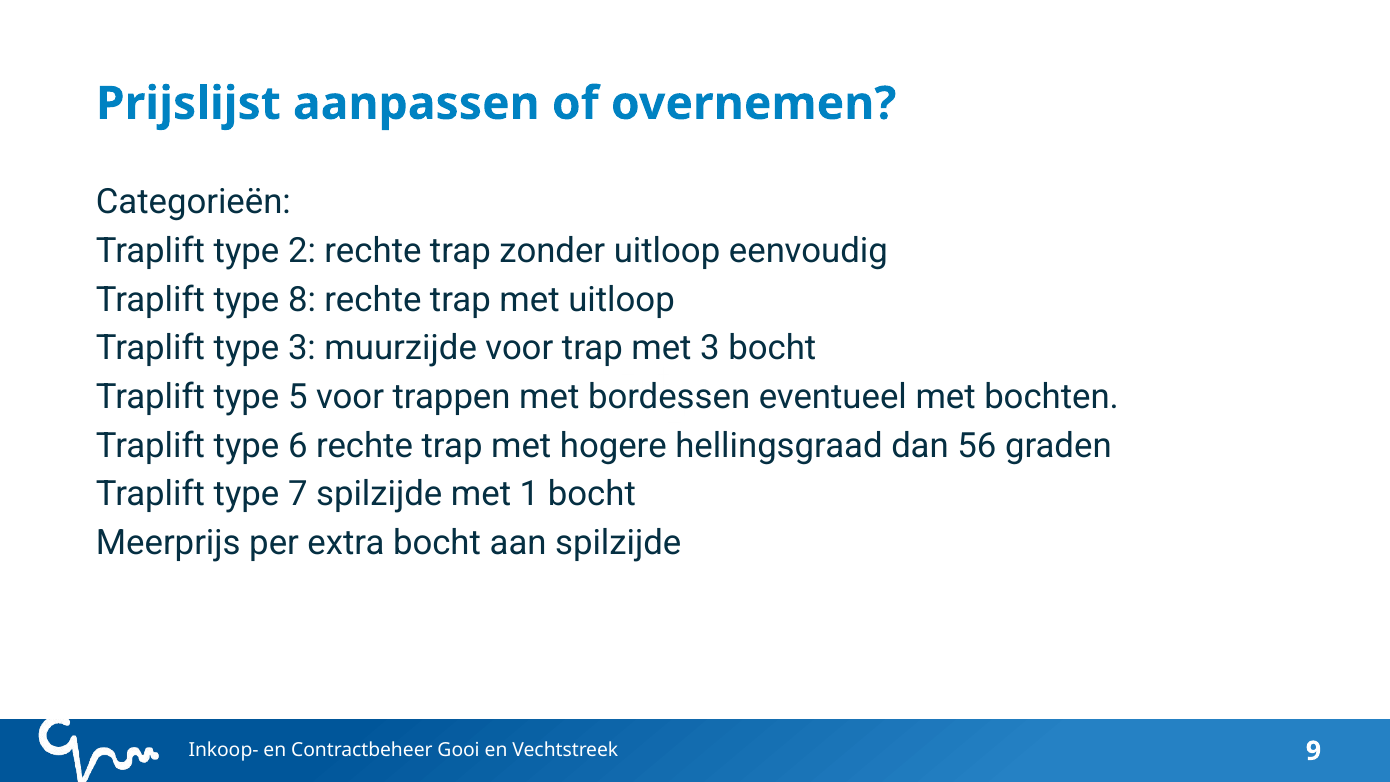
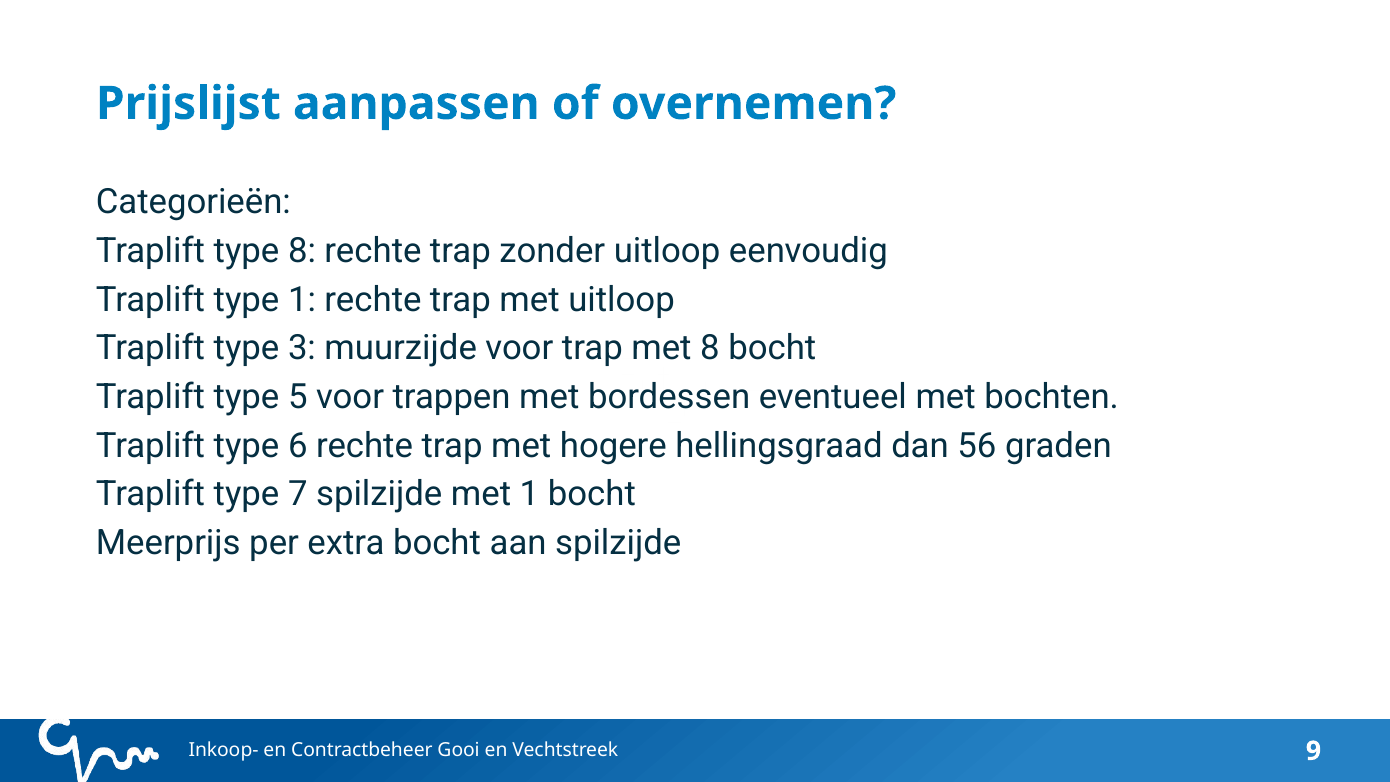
type 2: 2 -> 8
type 8: 8 -> 1
met 3: 3 -> 8
